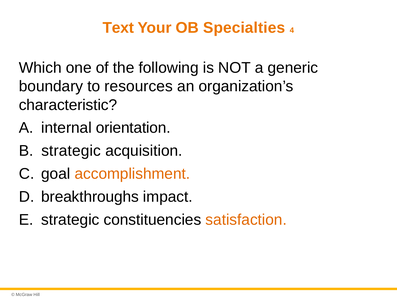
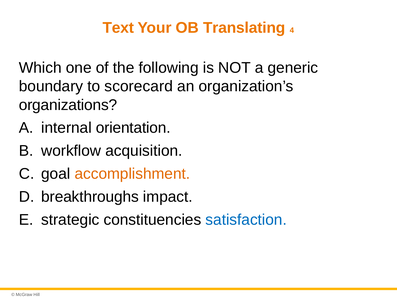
Specialties: Specialties -> Translating
resources: resources -> scorecard
characteristic: characteristic -> organizations
strategic at (71, 151): strategic -> workflow
satisfaction colour: orange -> blue
